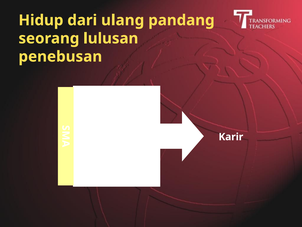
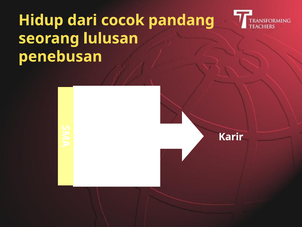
ulang: ulang -> cocok
